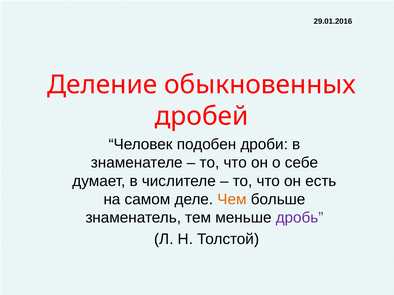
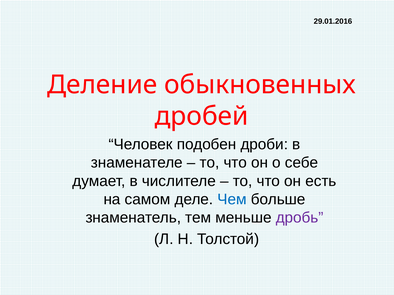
Чем colour: orange -> blue
